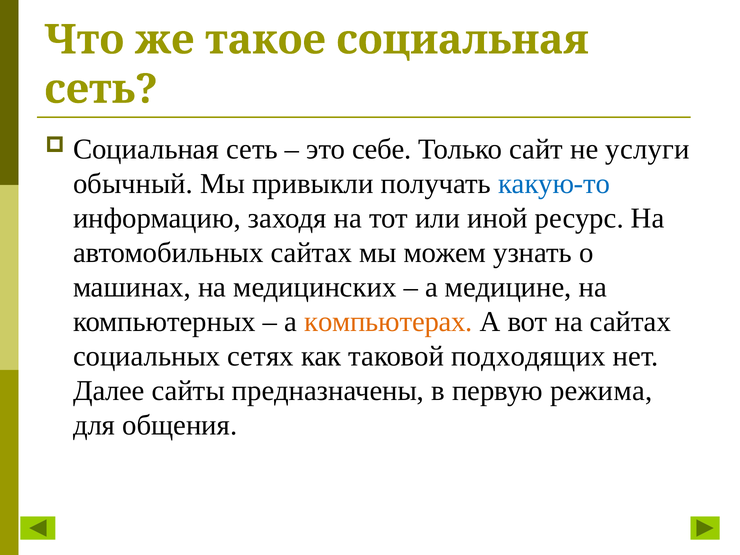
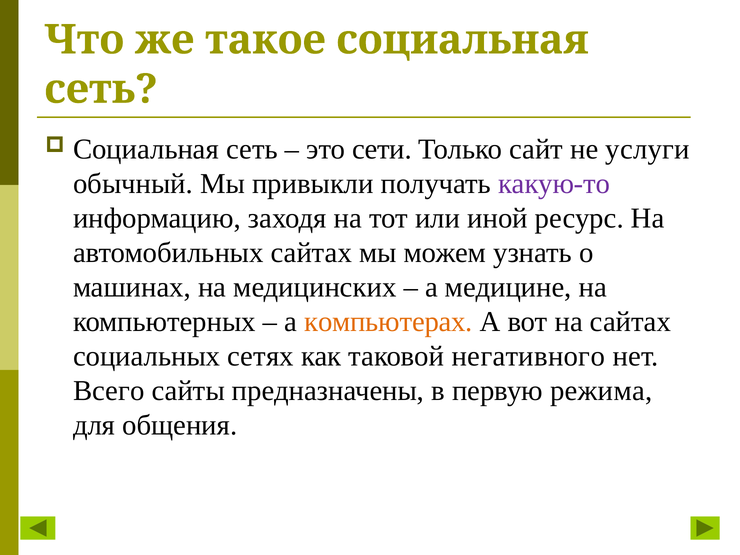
себе: себе -> сети
какую-то colour: blue -> purple
подходящих: подходящих -> негативного
Далее: Далее -> Всего
